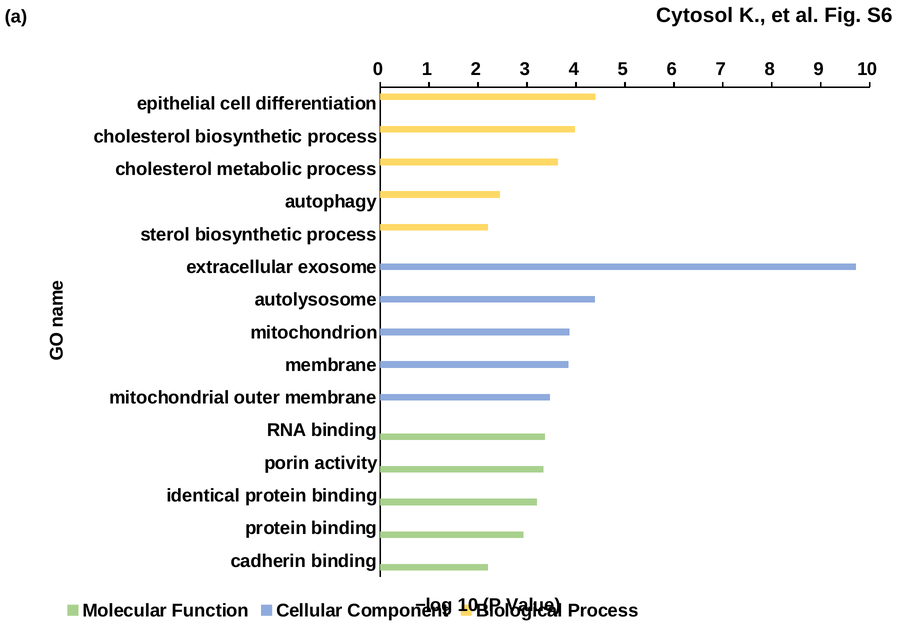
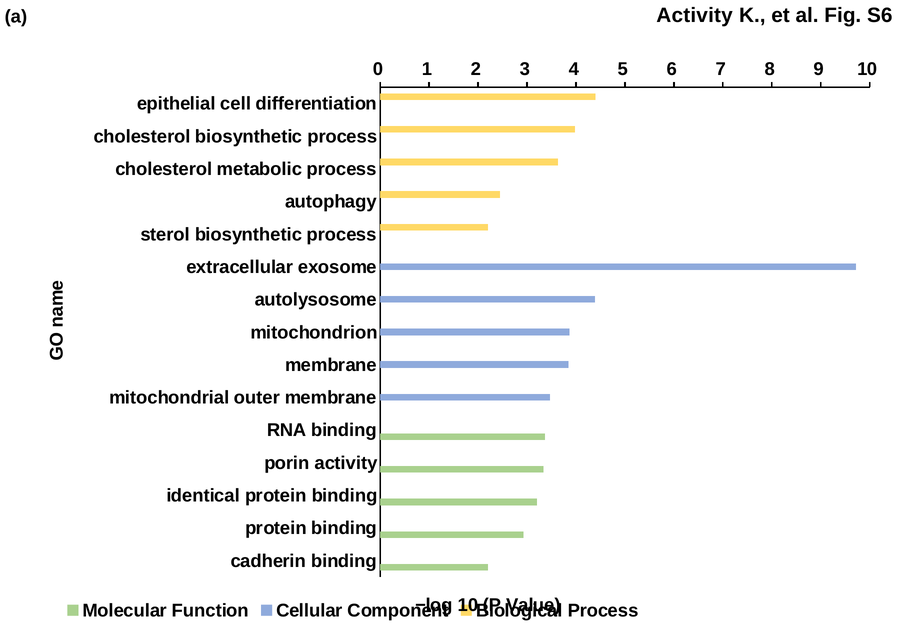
Cytosol at (695, 15): Cytosol -> Activity
